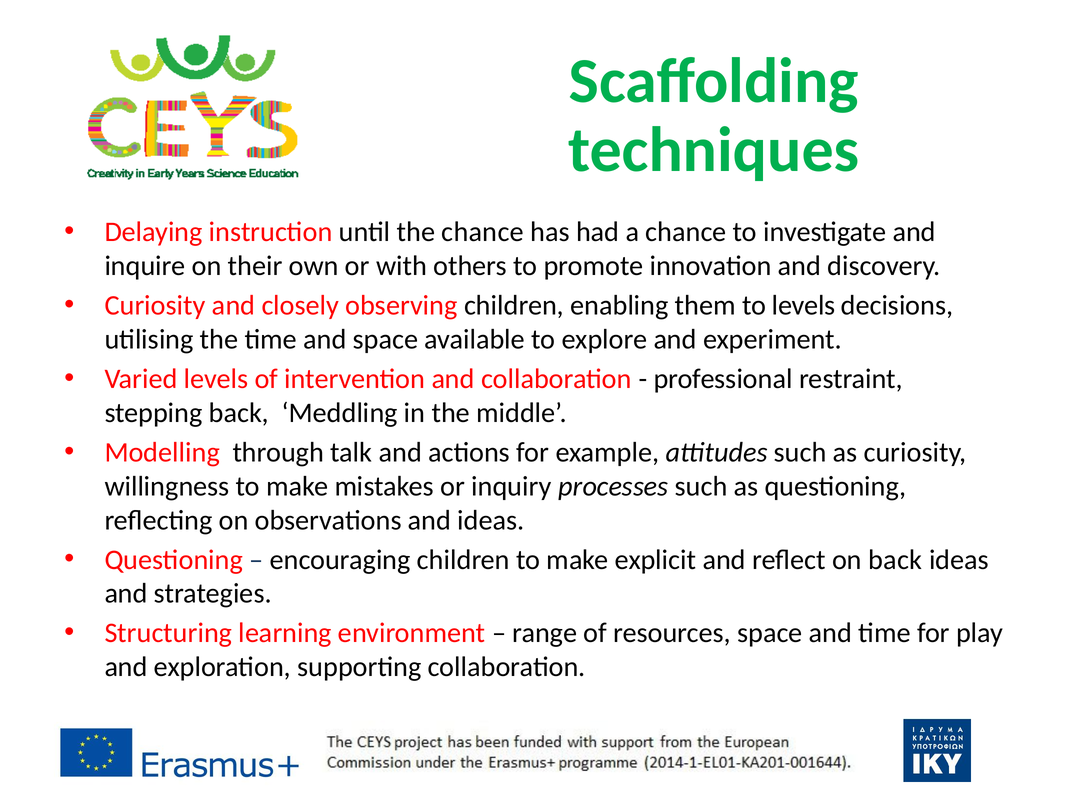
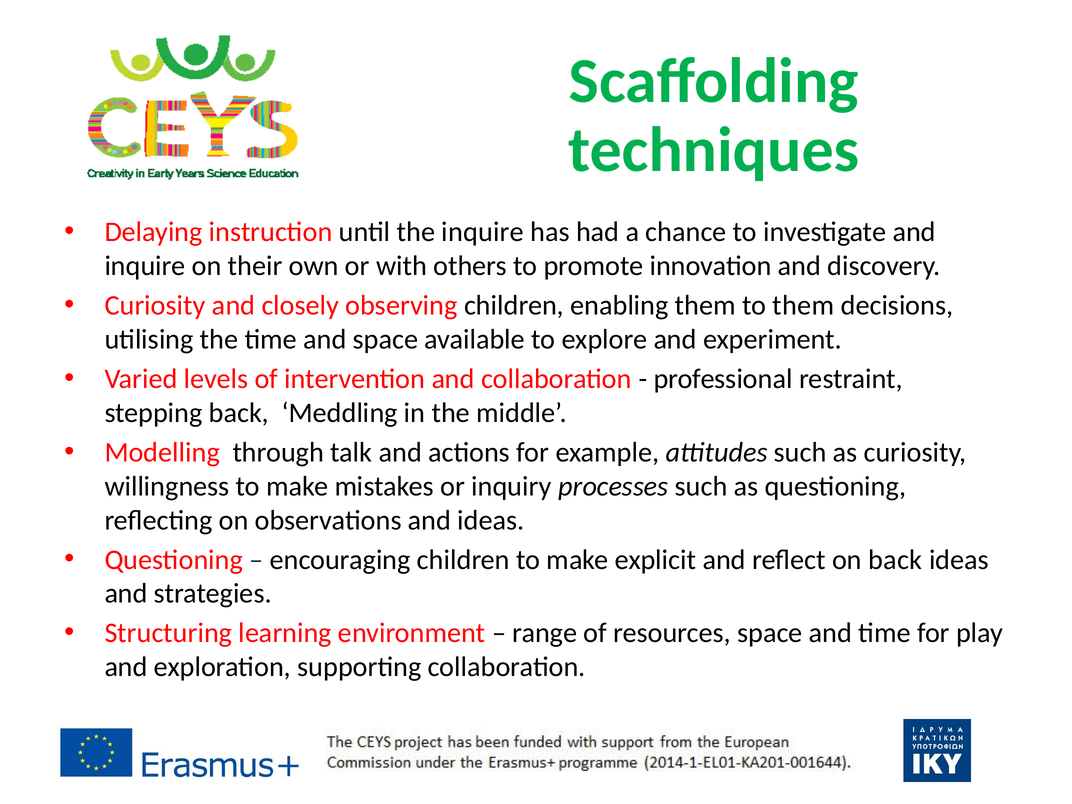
the chance: chance -> inquire
to levels: levels -> them
